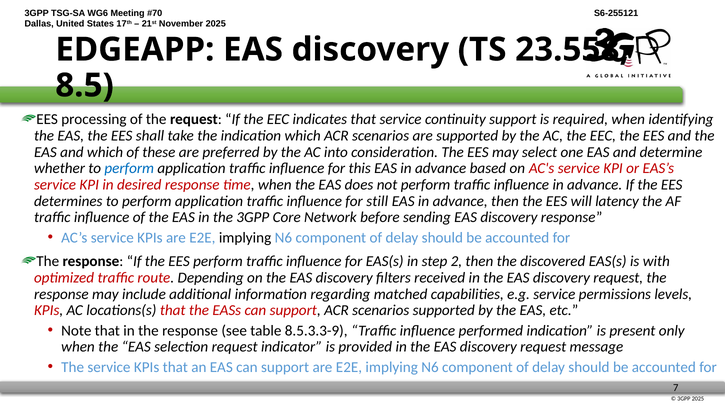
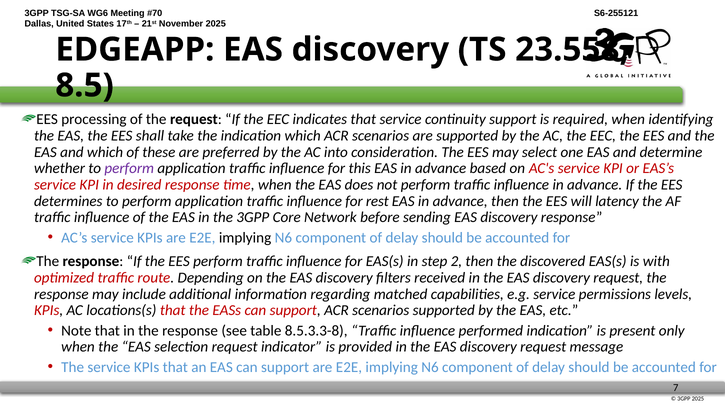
perform at (129, 168) colour: blue -> purple
still: still -> rest
8.5.3.3-9: 8.5.3.3-9 -> 8.5.3.3-8
